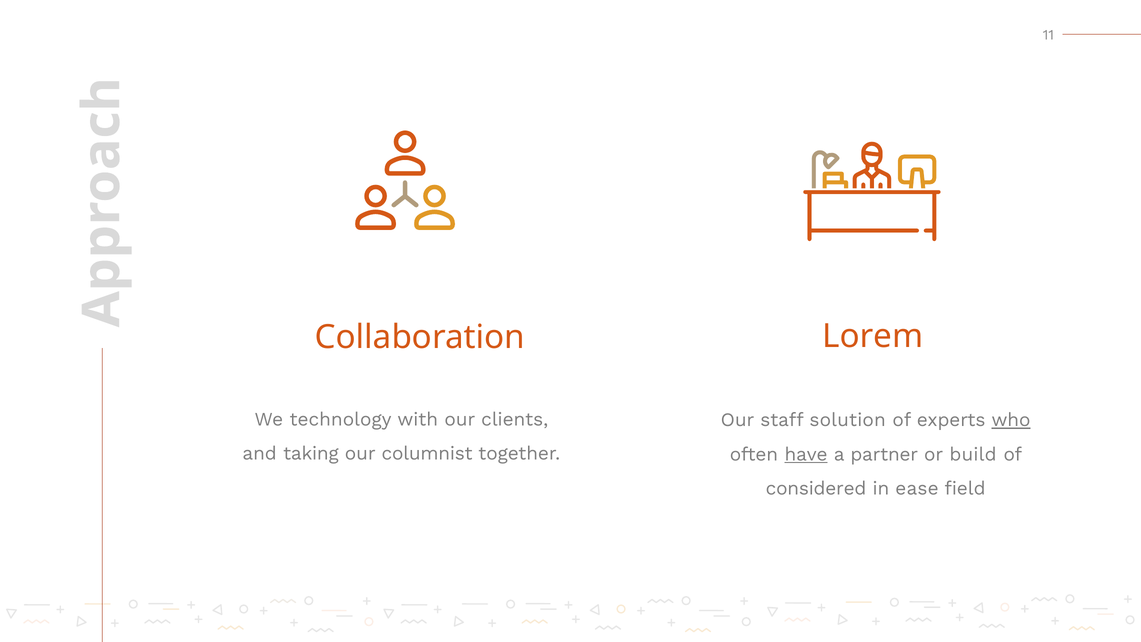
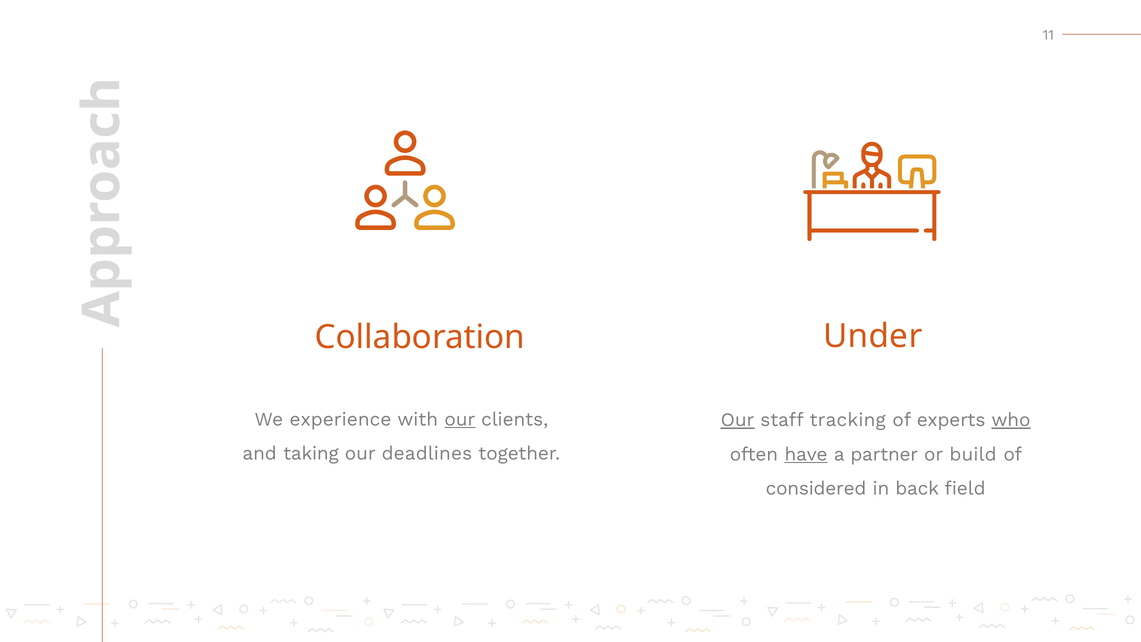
Lorem: Lorem -> Under
technology: technology -> experience
our at (460, 419) underline: none -> present
Our at (738, 420) underline: none -> present
solution: solution -> tracking
columnist: columnist -> deadlines
ease: ease -> back
